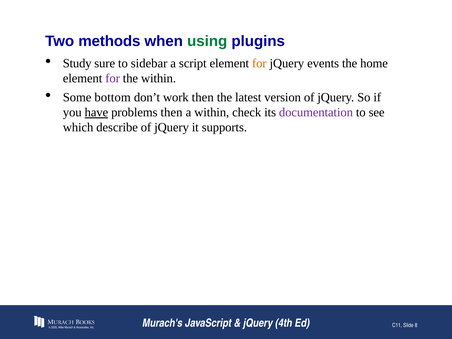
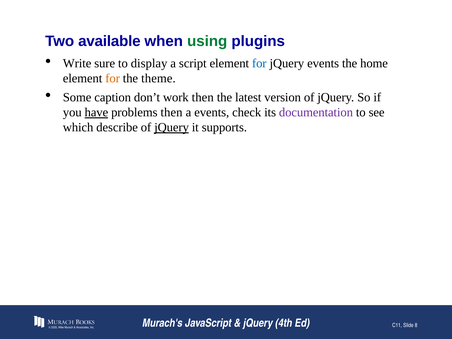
methods: methods -> available
Study: Study -> Write
sidebar: sidebar -> display
for at (259, 63) colour: orange -> blue
for at (113, 78) colour: purple -> orange
the within: within -> theme
bottom: bottom -> caption
a within: within -> events
jQuery at (172, 127) underline: none -> present
